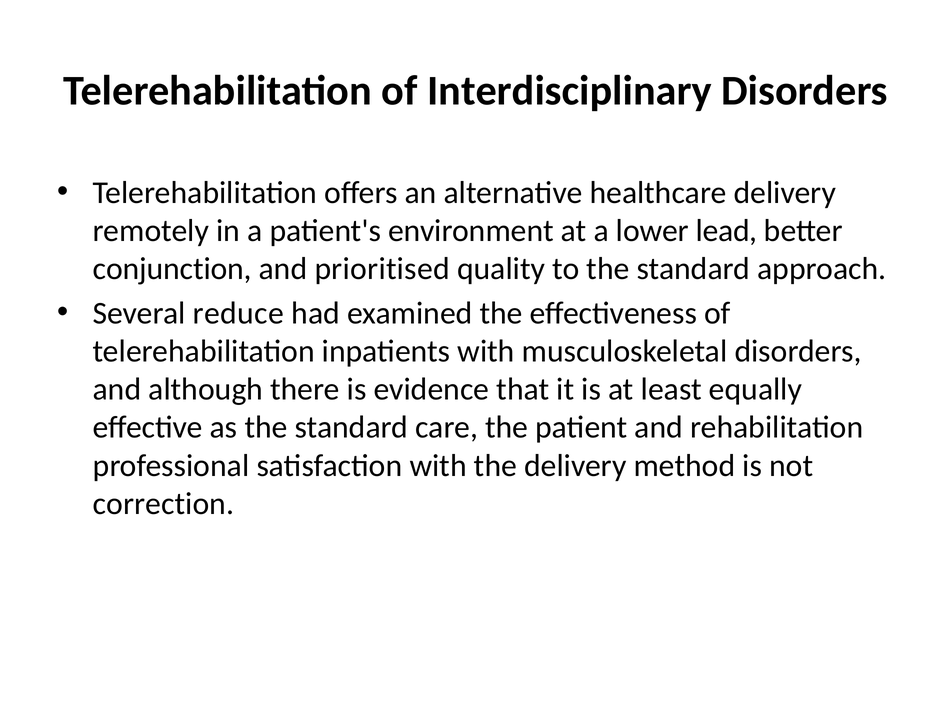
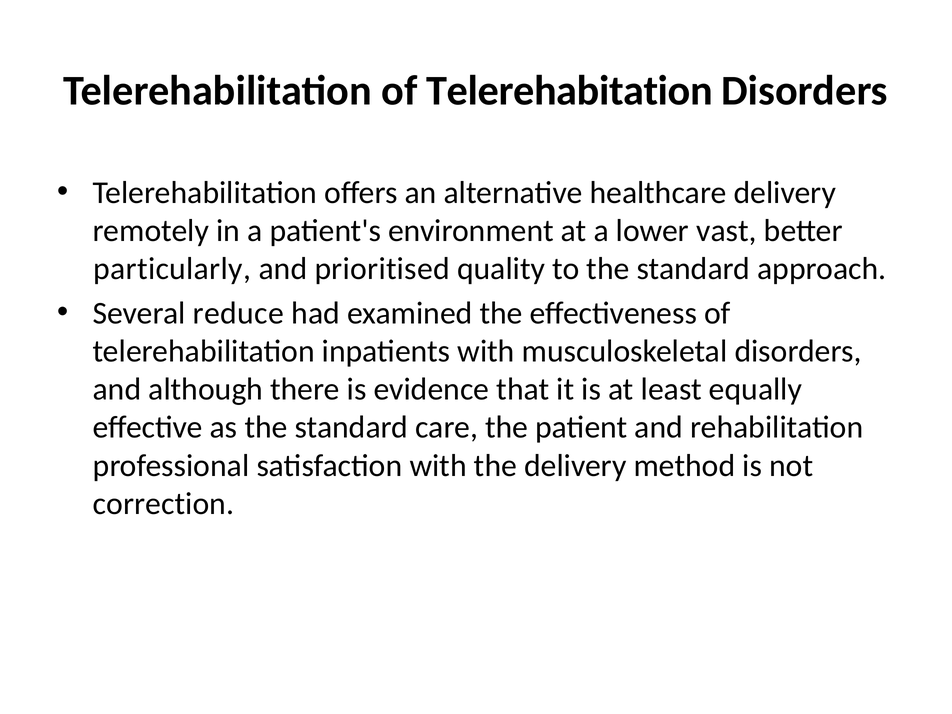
Interdisciplinary: Interdisciplinary -> Telerehabitation
lead: lead -> vast
conjunction: conjunction -> particularly
